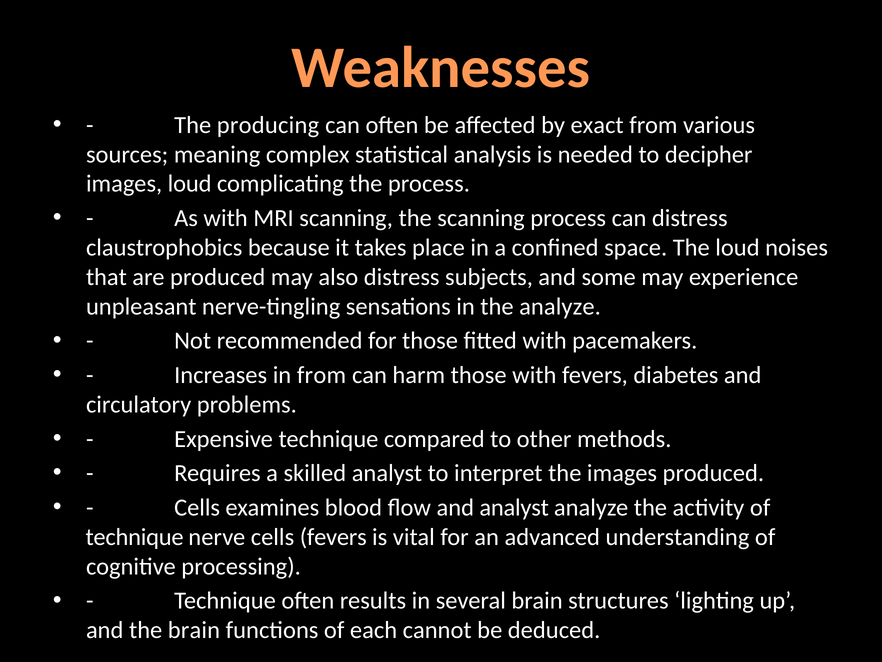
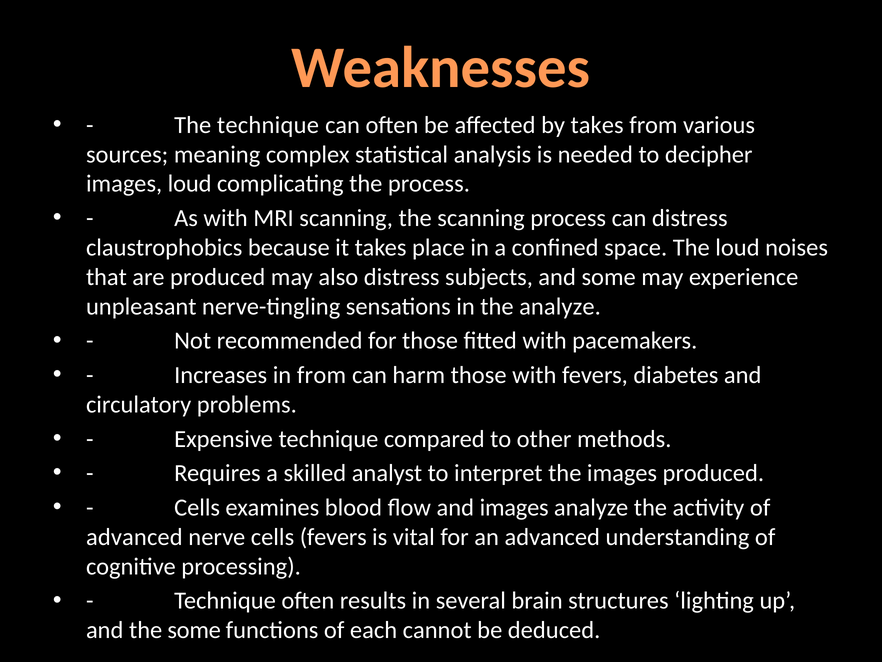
The producing: producing -> technique
by exact: exact -> takes
and analyst: analyst -> images
technique at (135, 537): technique -> advanced
the brain: brain -> some
